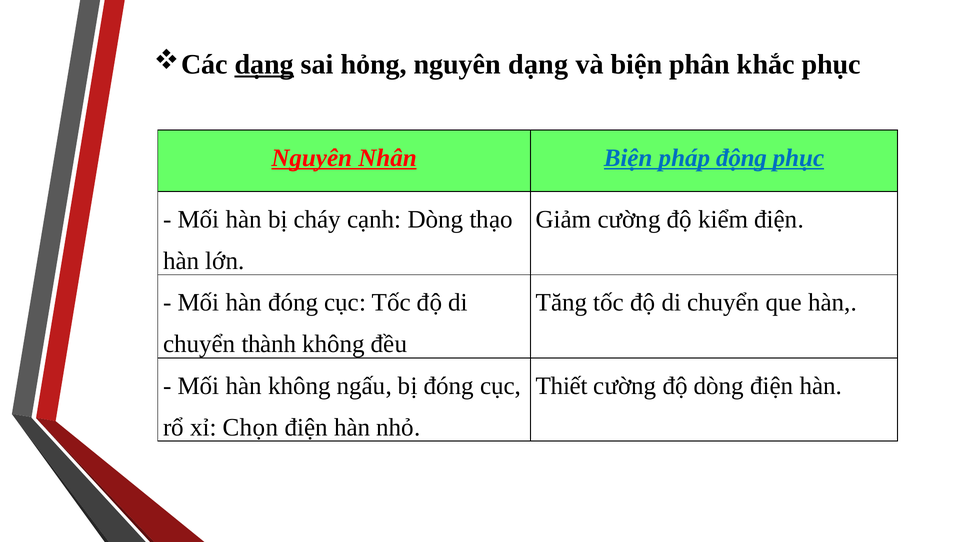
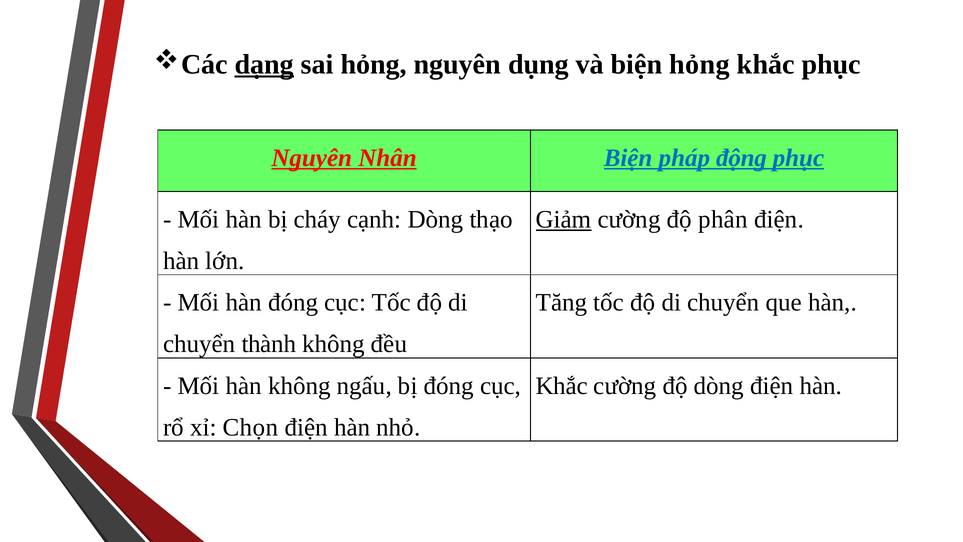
nguyên dạng: dạng -> dụng
biện phân: phân -> hỏng
Giảm underline: none -> present
kiểm: kiểm -> phân
Thiết at (562, 386): Thiết -> Khắc
